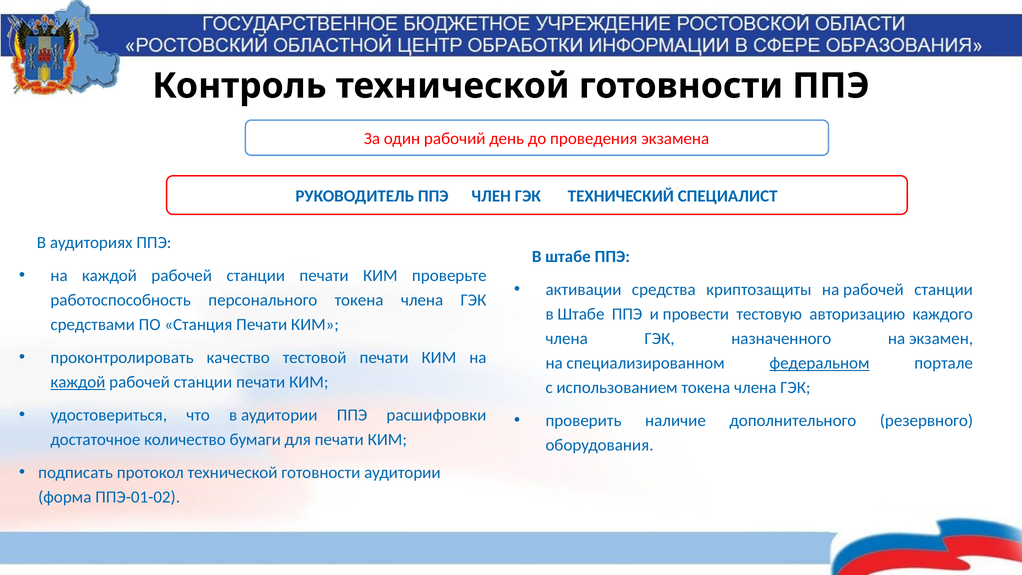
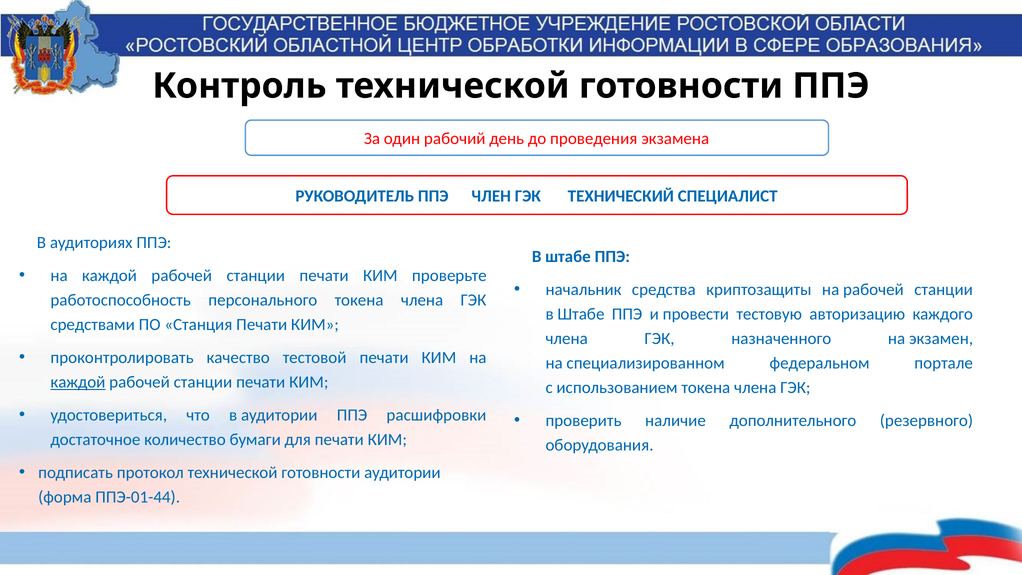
активации: активации -> начальник
федеральном underline: present -> none
ППЭ-01-02: ППЭ-01-02 -> ППЭ-01-44
